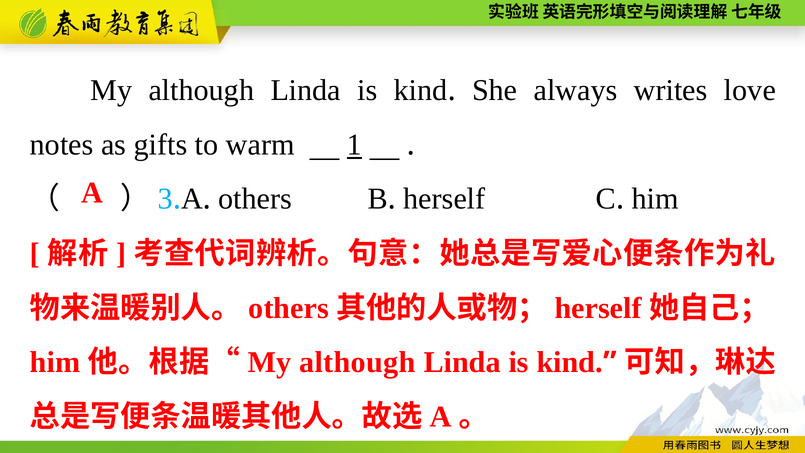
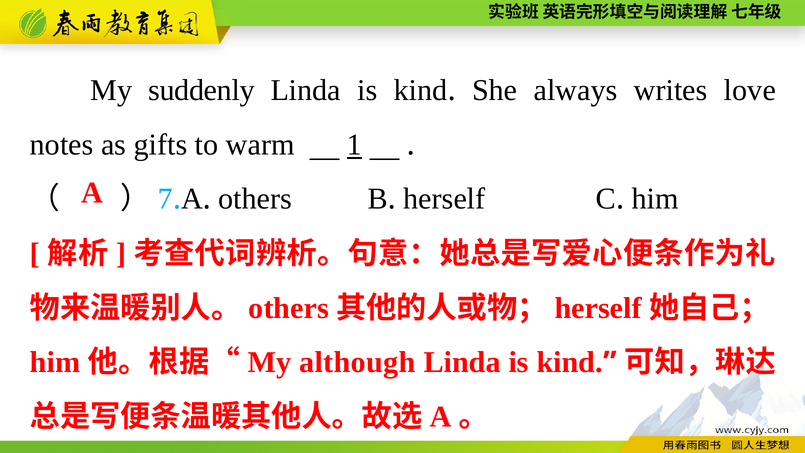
although at (201, 90): although -> suddenly
3: 3 -> 7
